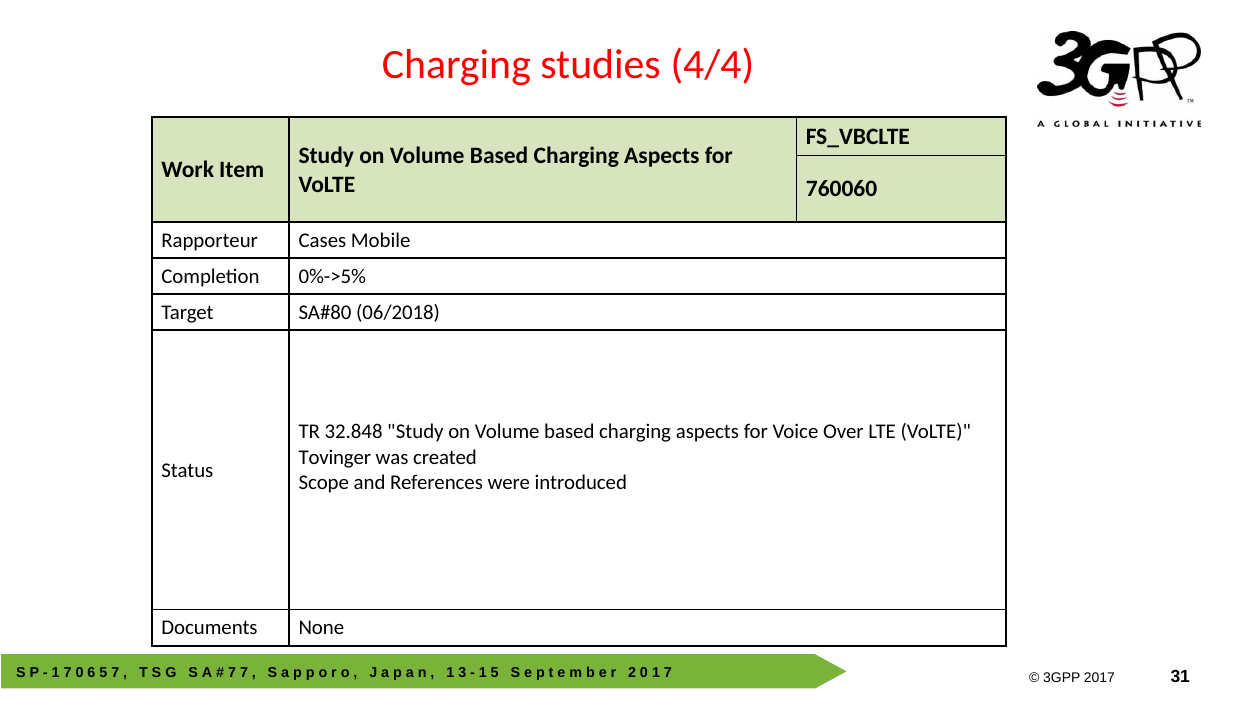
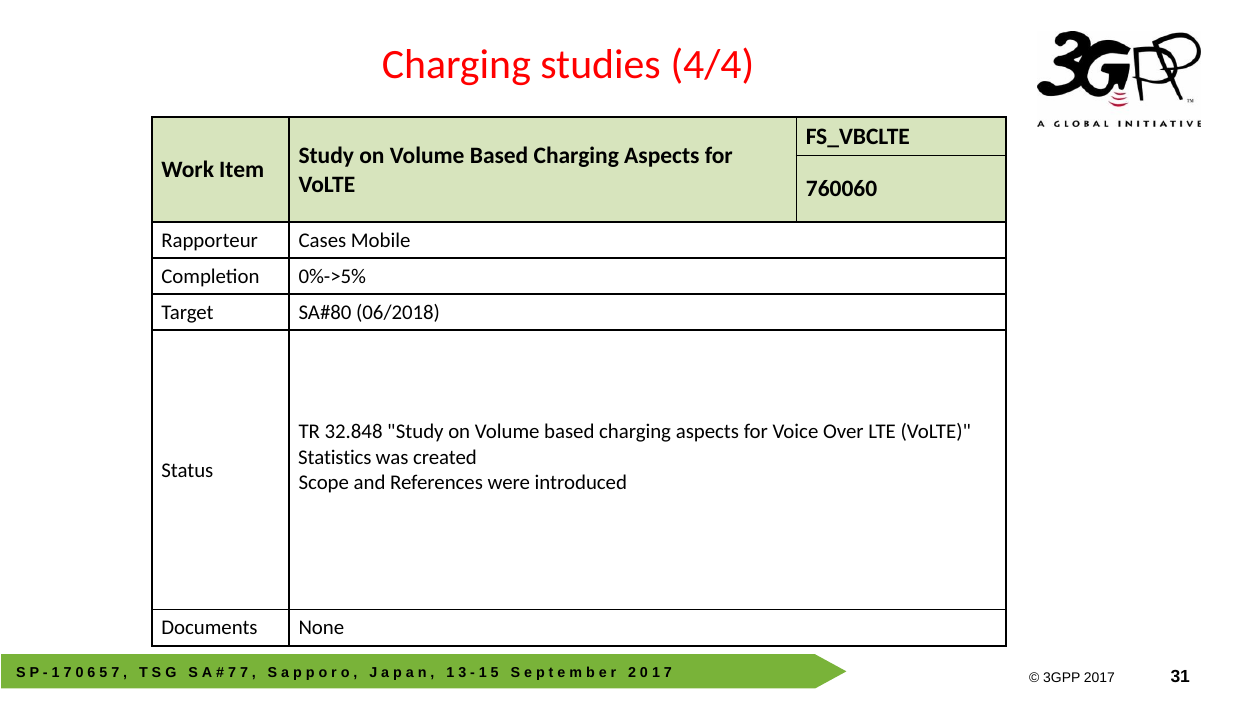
Tovinger: Tovinger -> Statistics
